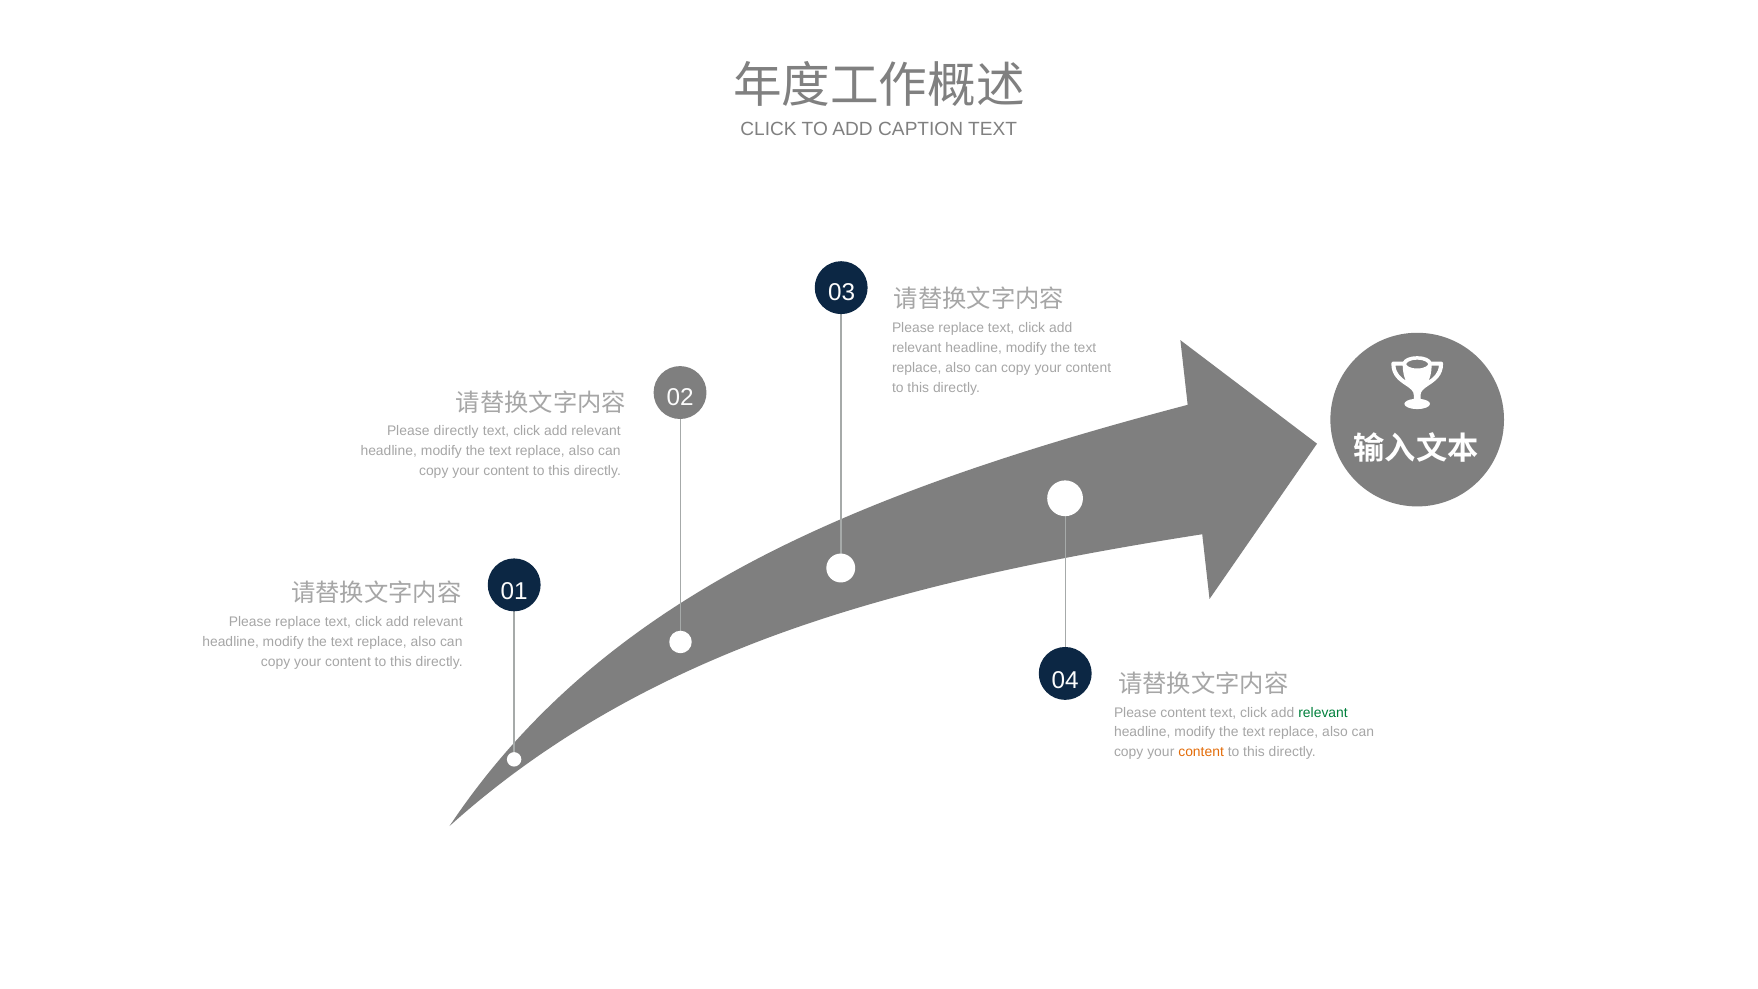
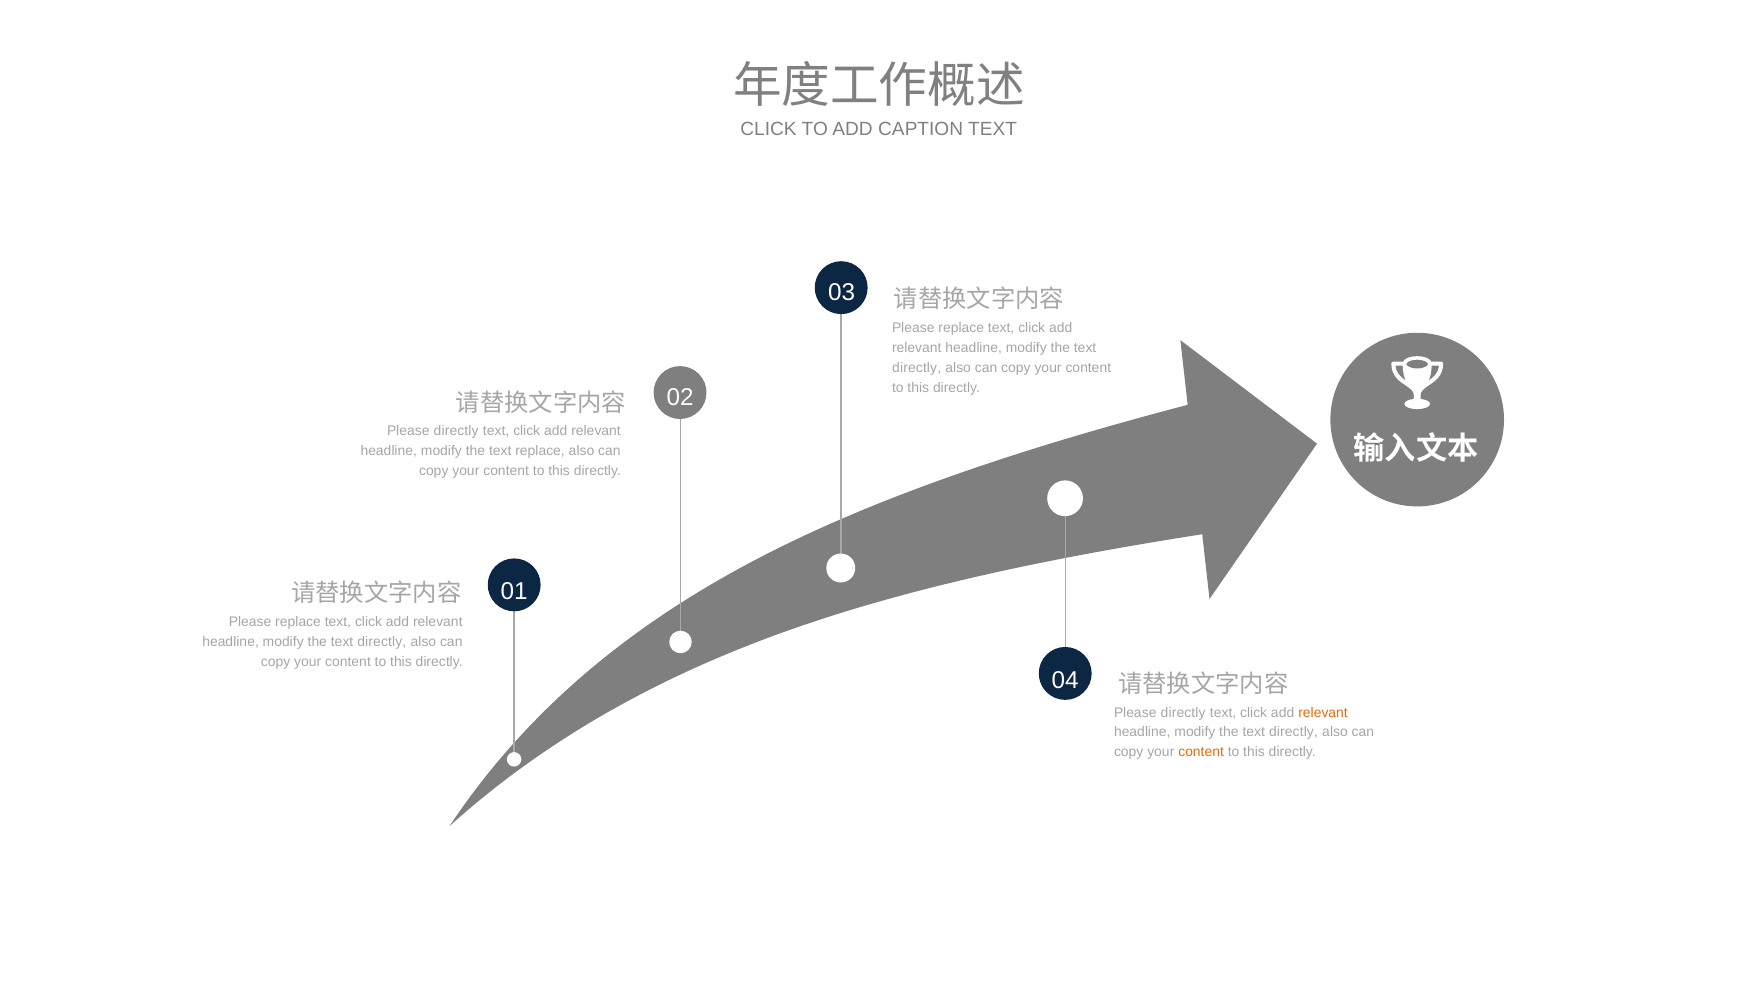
replace at (917, 368): replace -> directly
replace at (382, 641): replace -> directly
content at (1183, 712): content -> directly
relevant at (1323, 712) colour: green -> orange
replace at (1294, 732): replace -> directly
